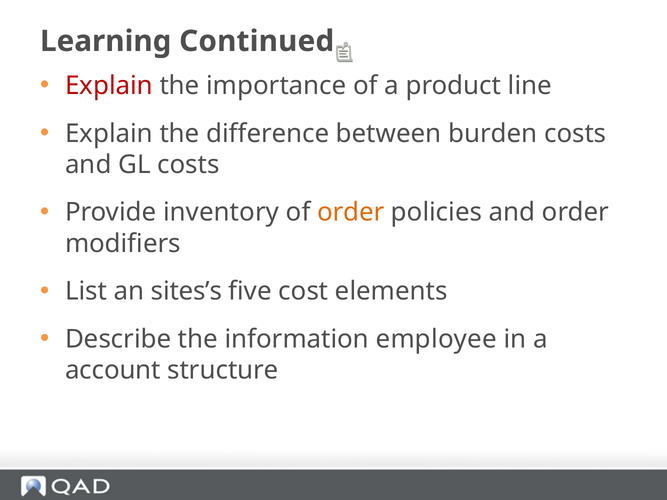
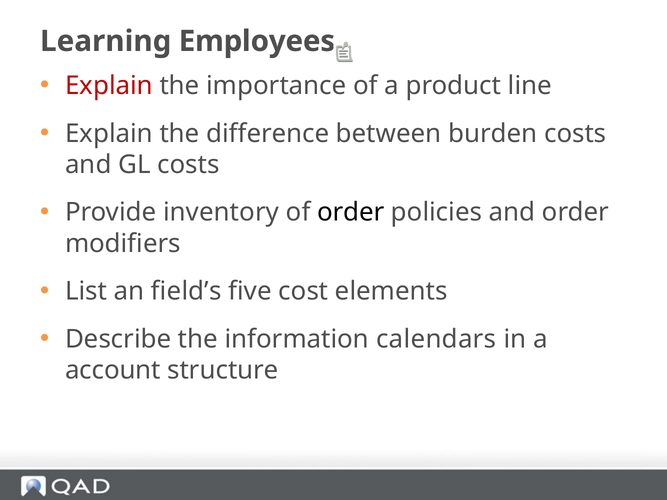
Continued: Continued -> Employees
order at (351, 213) colour: orange -> black
sites’s: sites’s -> field’s
employee: employee -> calendars
